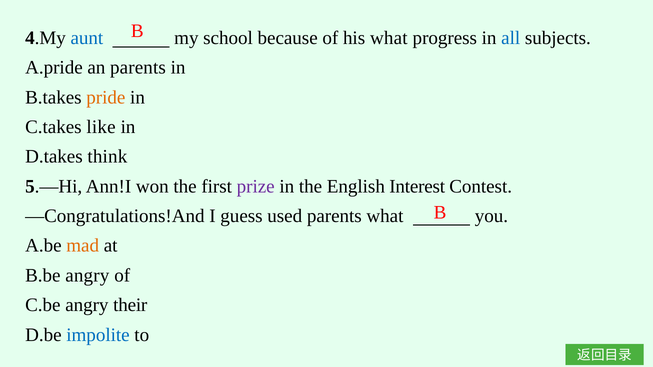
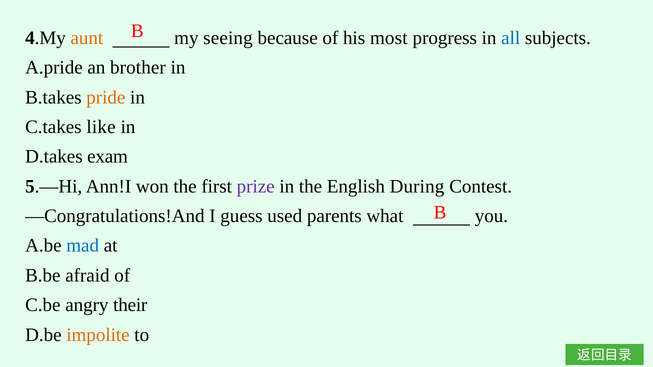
aunt colour: blue -> orange
school: school -> seeing
his what: what -> most
an parents: parents -> brother
think: think -> exam
Interest: Interest -> During
mad colour: orange -> blue
B.be angry: angry -> afraid
impolite colour: blue -> orange
